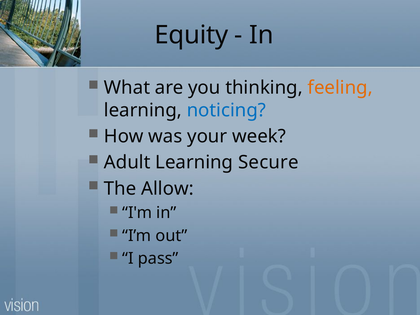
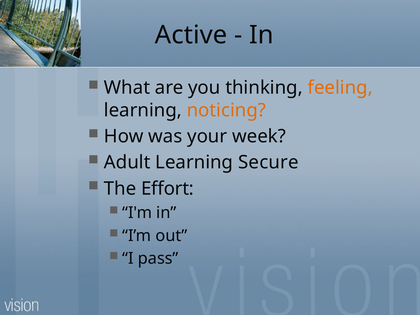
Equity: Equity -> Active
noticing colour: blue -> orange
Allow: Allow -> Effort
